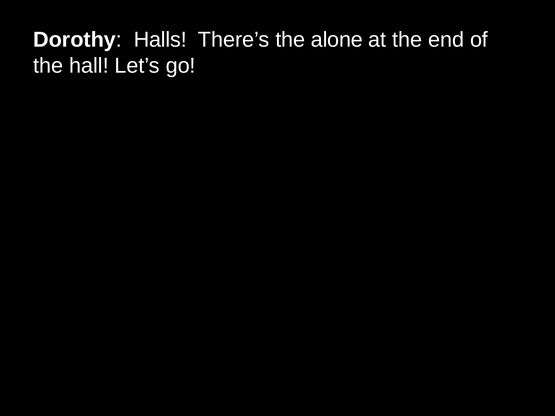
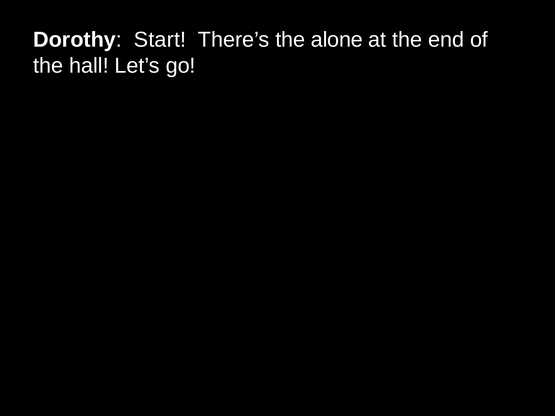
Halls: Halls -> Start
